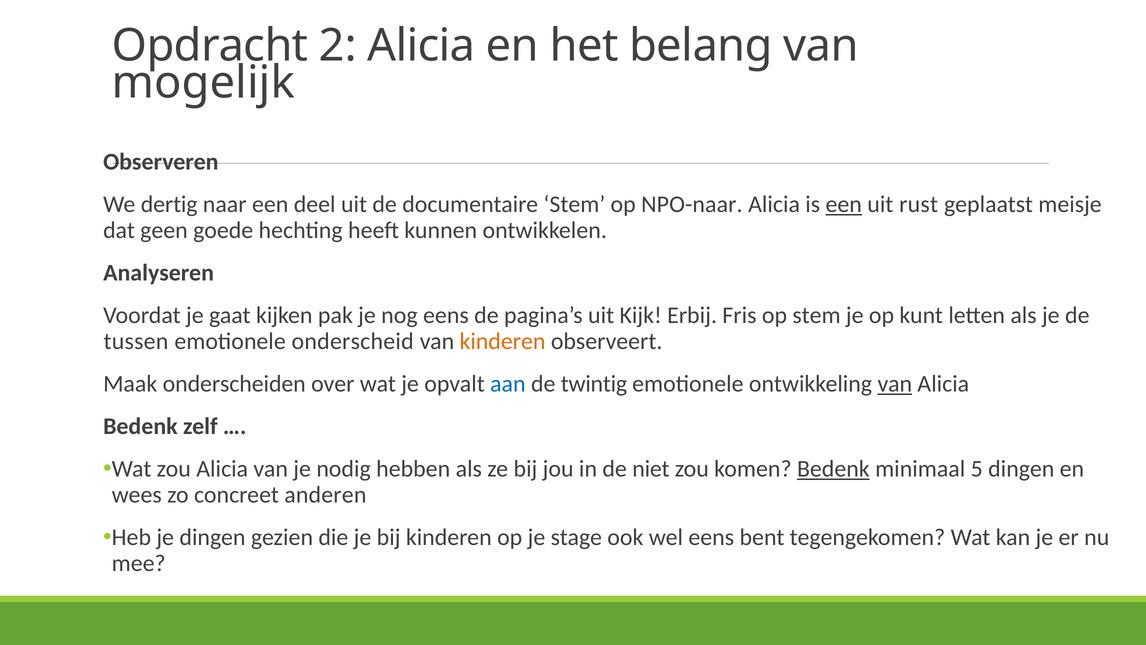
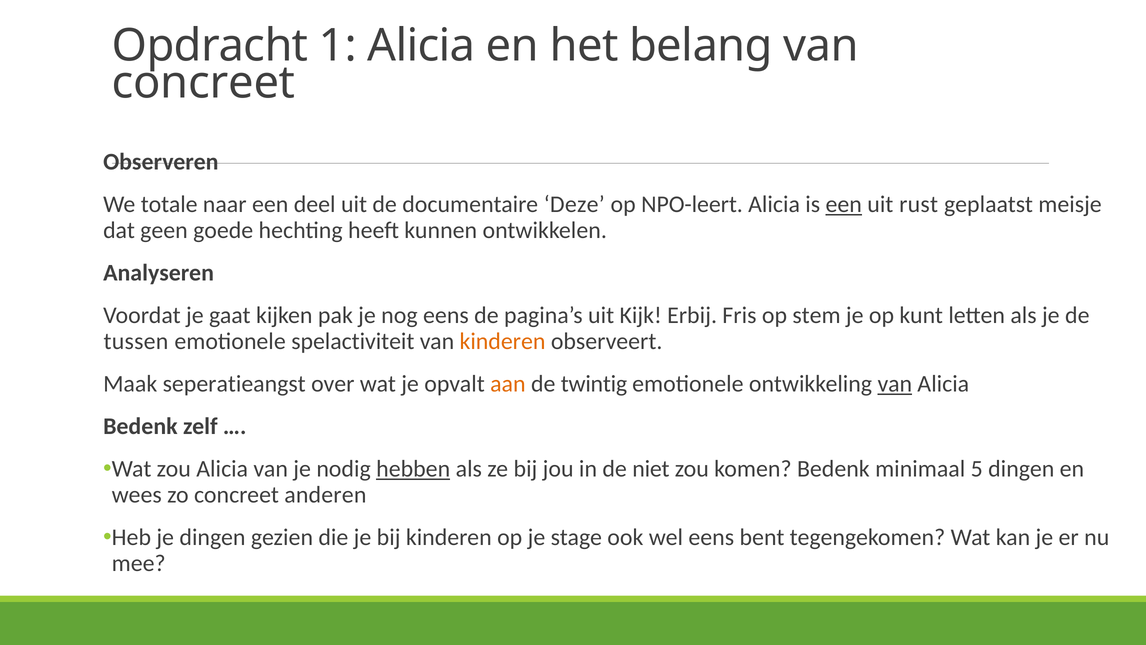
2: 2 -> 1
mogelijk at (203, 83): mogelijk -> concreet
dertig: dertig -> totale
documentaire Stem: Stem -> Deze
NPO-naar: NPO-naar -> NPO-leert
onderscheid: onderscheid -> spelactiviteit
onderscheiden: onderscheiden -> seperatieangst
aan colour: blue -> orange
hebben underline: none -> present
Bedenk at (833, 469) underline: present -> none
